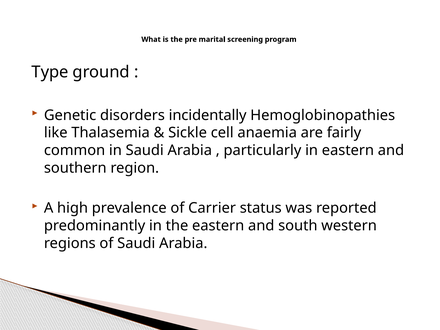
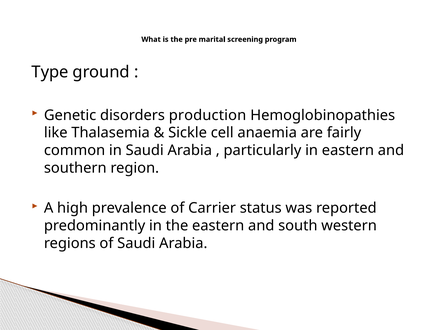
incidentally: incidentally -> production
